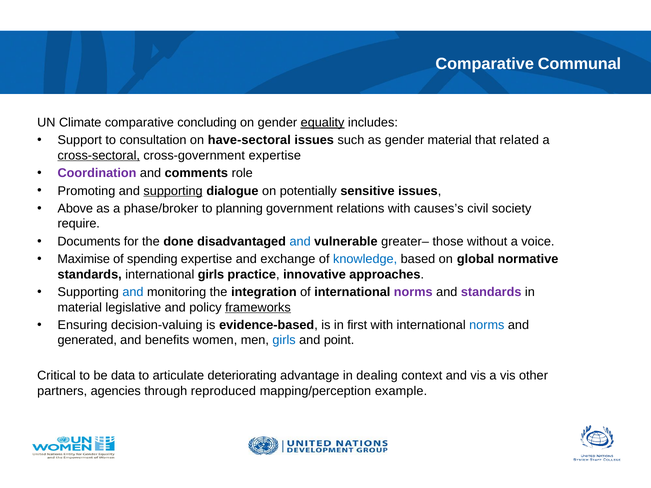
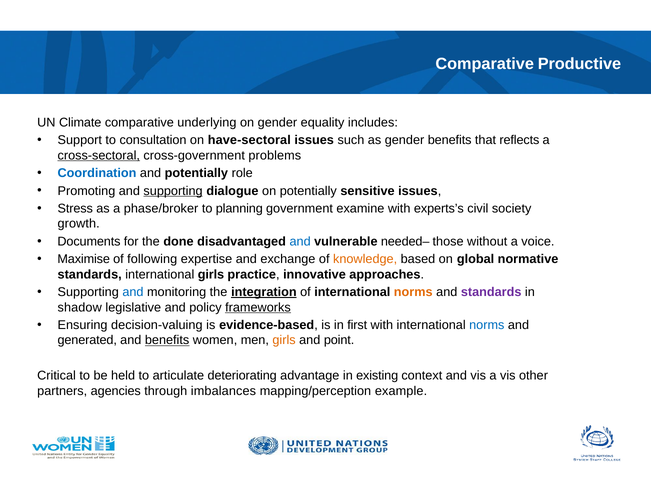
Communal: Communal -> Productive
concluding: concluding -> underlying
equality underline: present -> none
gender material: material -> benefits
related: related -> reflects
cross-government expertise: expertise -> problems
Coordination colour: purple -> blue
and comments: comments -> potentially
Above: Above -> Stress
relations: relations -> examine
causes’s: causes’s -> experts’s
require: require -> growth
greater–: greater– -> needed–
spending: spending -> following
knowledge colour: blue -> orange
integration underline: none -> present
norms at (413, 292) colour: purple -> orange
material at (80, 308): material -> shadow
benefits at (167, 340) underline: none -> present
girls at (284, 340) colour: blue -> orange
data: data -> held
dealing: dealing -> existing
reproduced: reproduced -> imbalances
